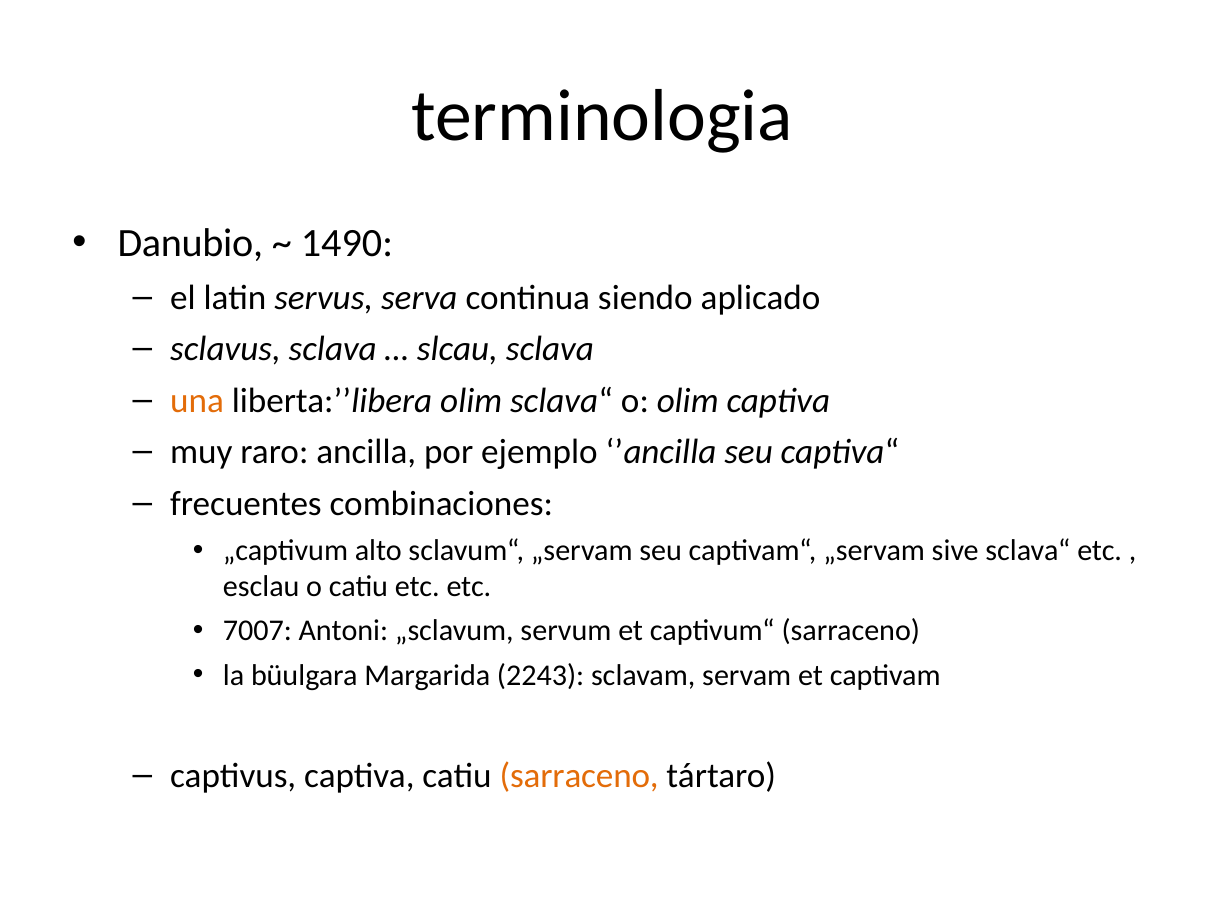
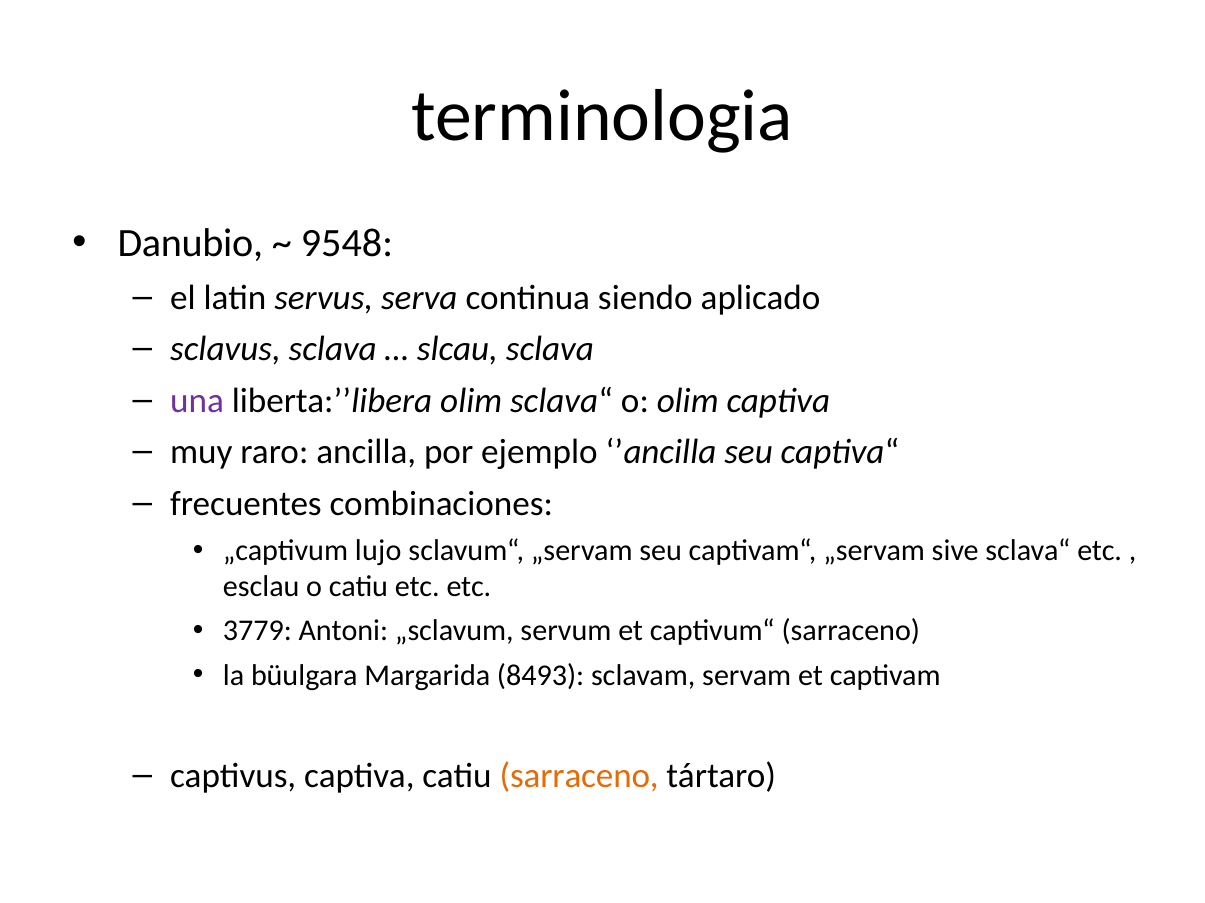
1490: 1490 -> 9548
una colour: orange -> purple
alto: alto -> lujo
7007: 7007 -> 3779
2243: 2243 -> 8493
